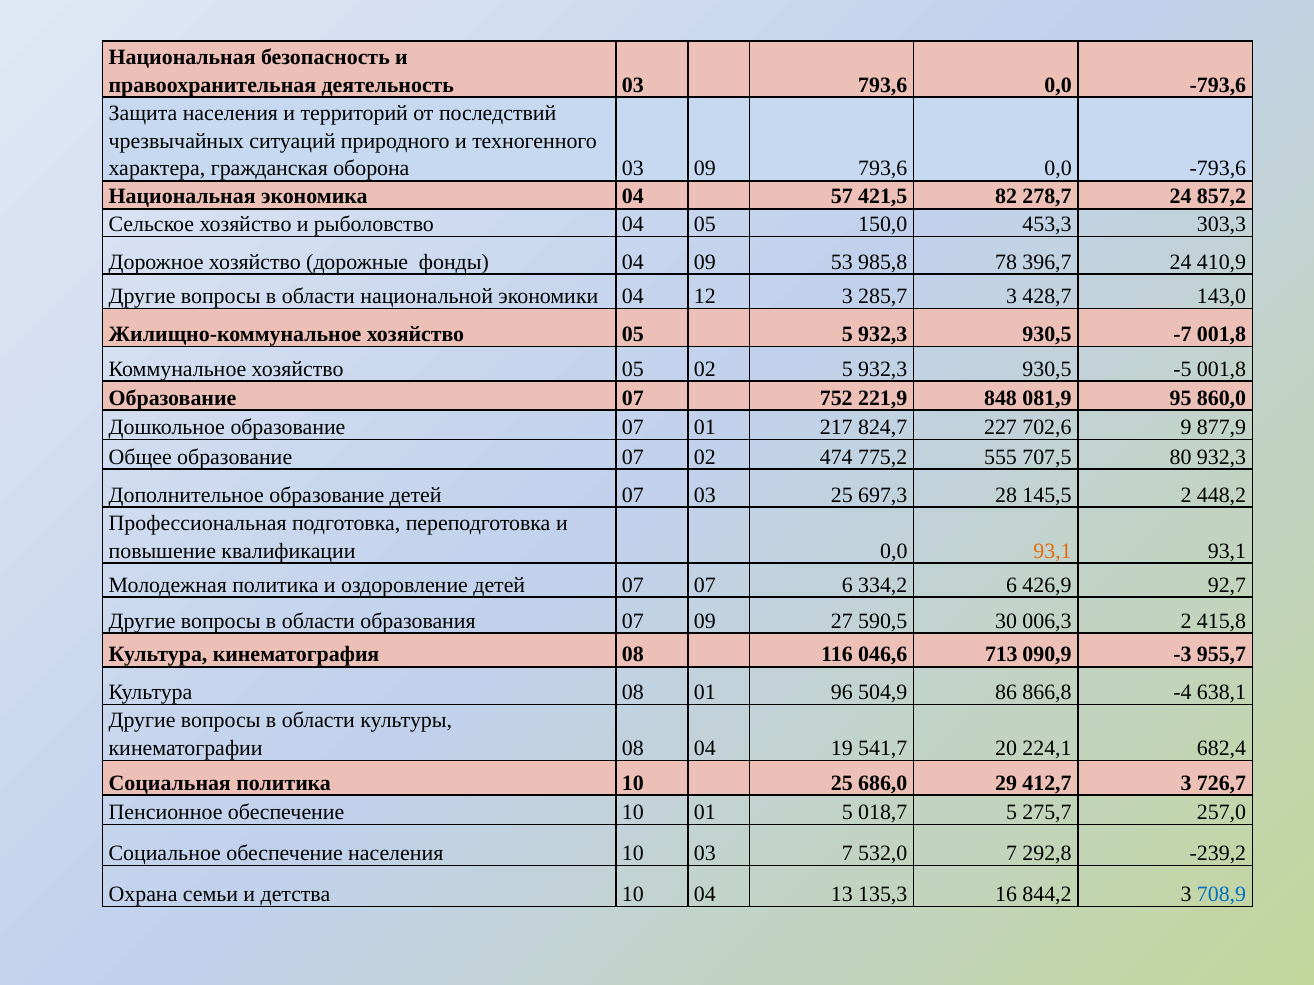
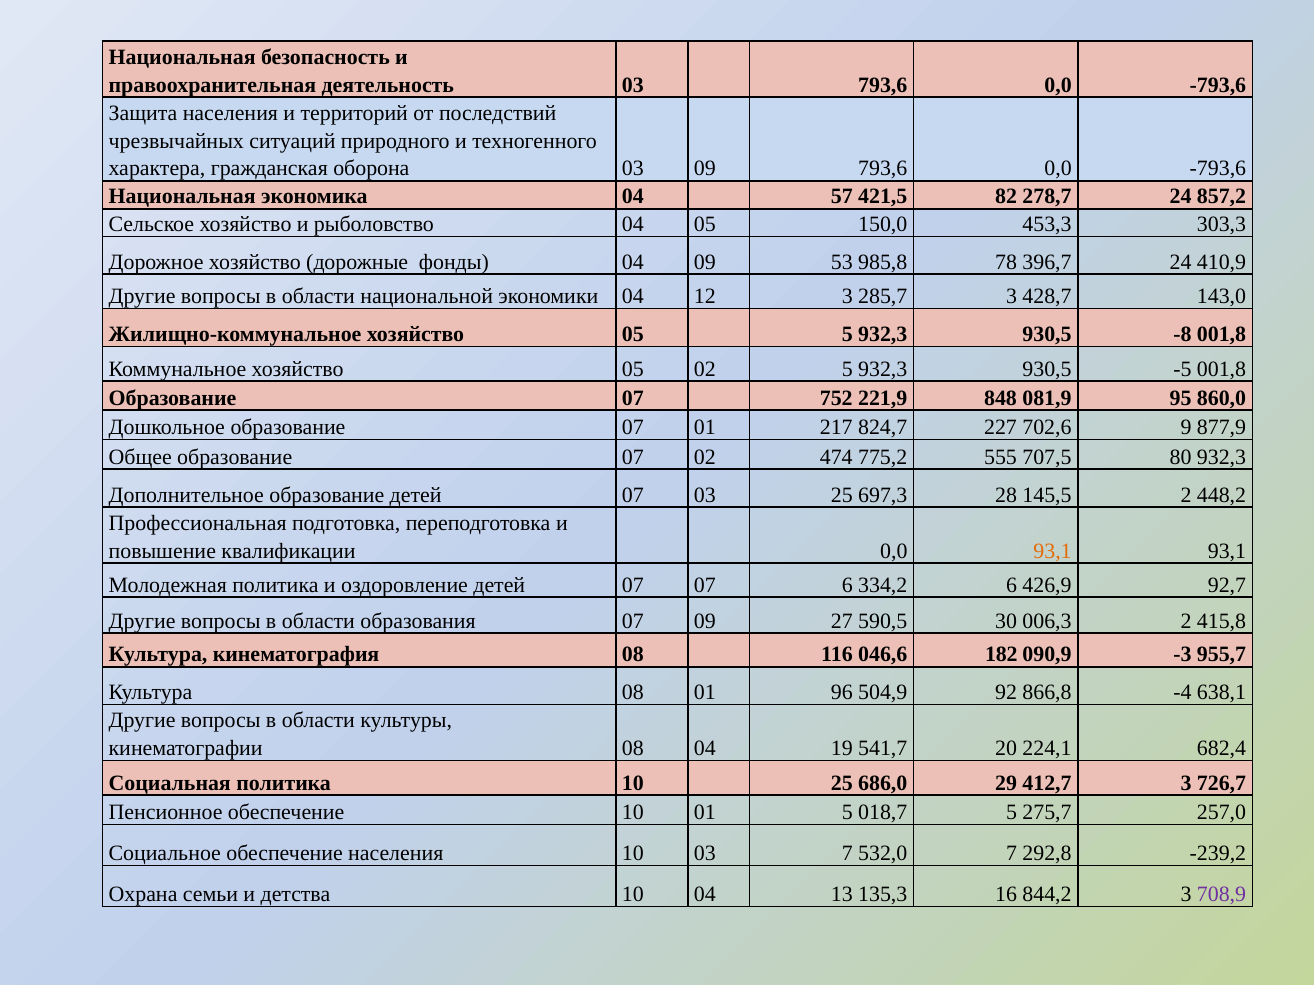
-7: -7 -> -8
713: 713 -> 182
86: 86 -> 92
708,9 colour: blue -> purple
